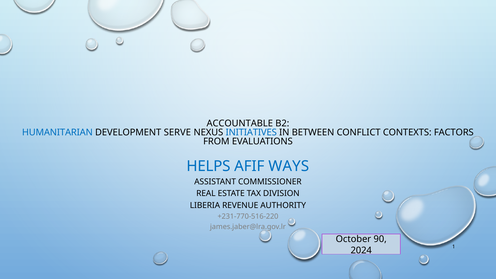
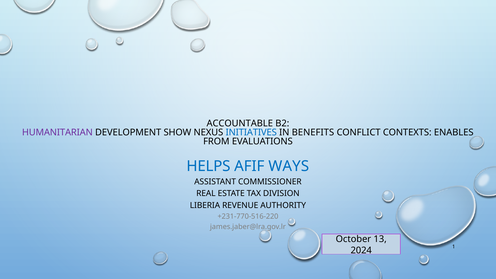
HUMANITARIAN colour: blue -> purple
SERVE: SERVE -> SHOW
BETWEEN: BETWEEN -> BENEFITS
FACTORS: FACTORS -> ENABLES
90: 90 -> 13
